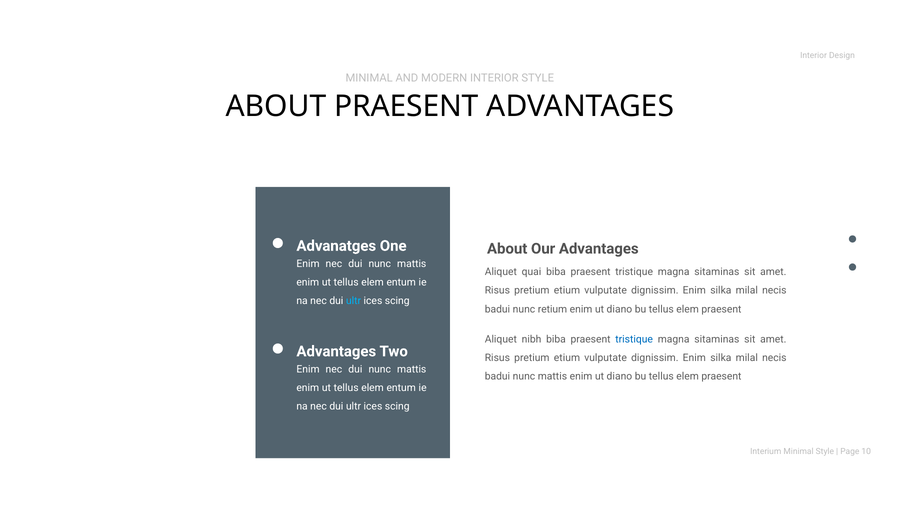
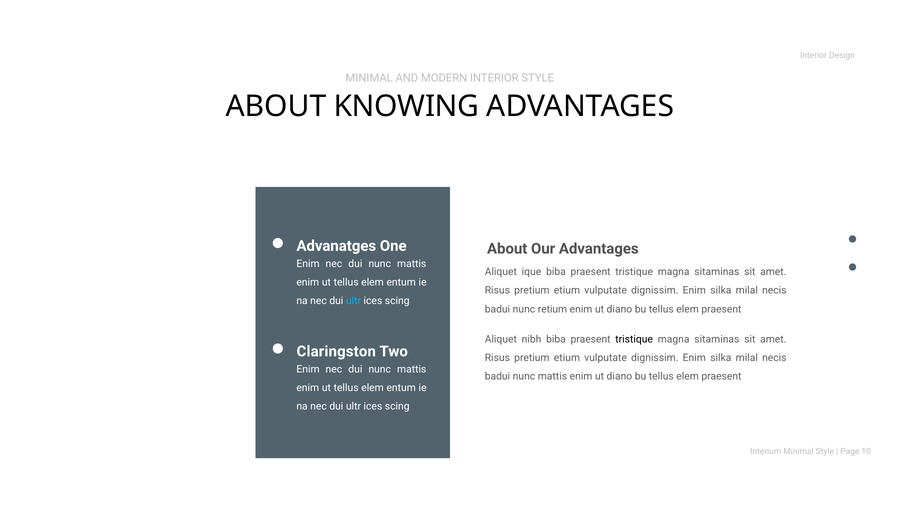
ABOUT PRAESENT: PRAESENT -> KNOWING
quai: quai -> ique
tristique at (634, 339) colour: blue -> black
Advantages at (336, 352): Advantages -> Claringston
